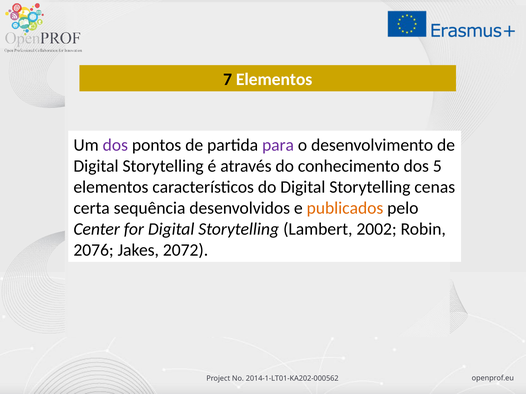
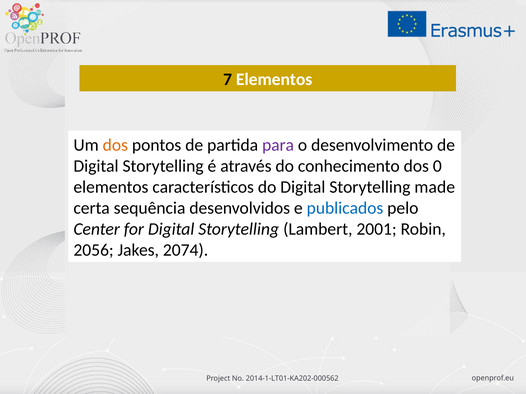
dos at (115, 145) colour: purple -> orange
5: 5 -> 0
cenas: cenas -> made
publicados colour: orange -> blue
2002: 2002 -> 2001
2076: 2076 -> 2056
2072: 2072 -> 2074
